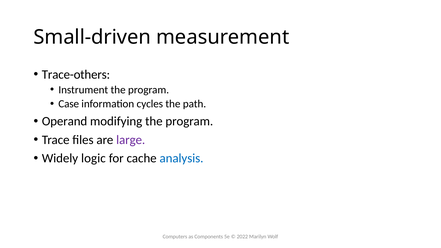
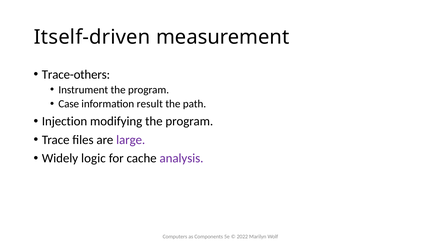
Small-driven: Small-driven -> Itself-driven
cycles: cycles -> result
Operand: Operand -> Injection
analysis colour: blue -> purple
